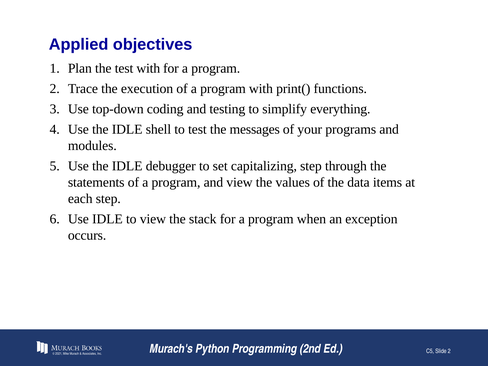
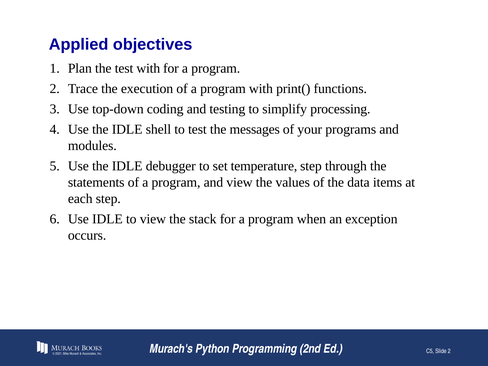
everything: everything -> processing
capitalizing: capitalizing -> temperature
